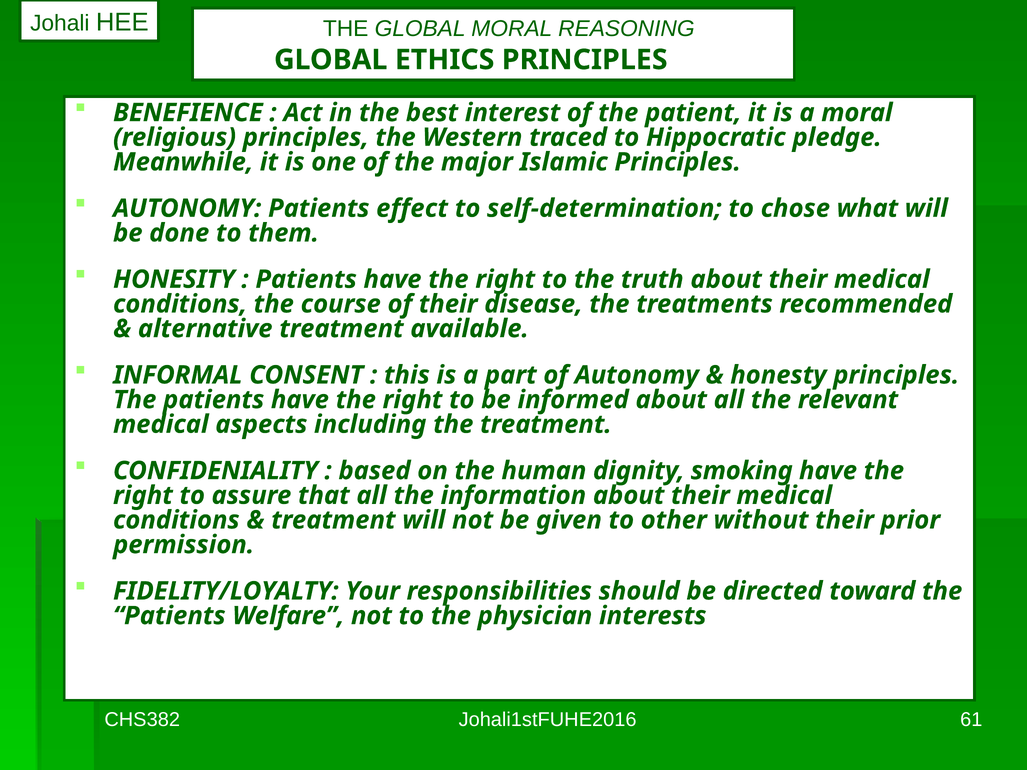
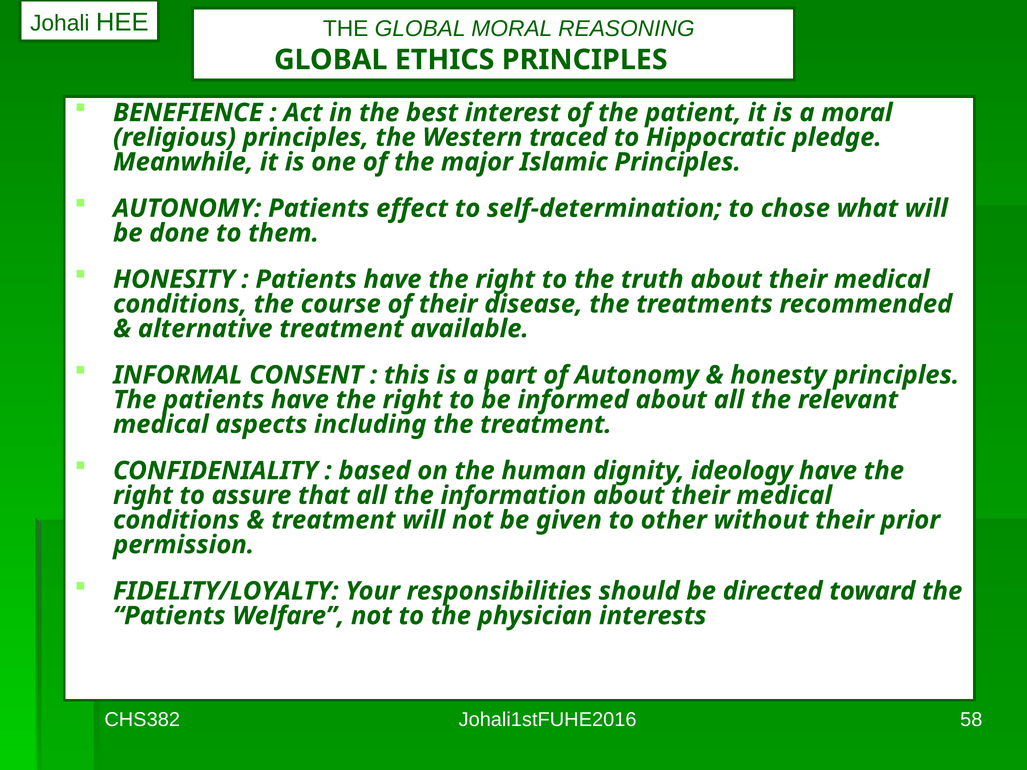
smoking: smoking -> ideology
61: 61 -> 58
